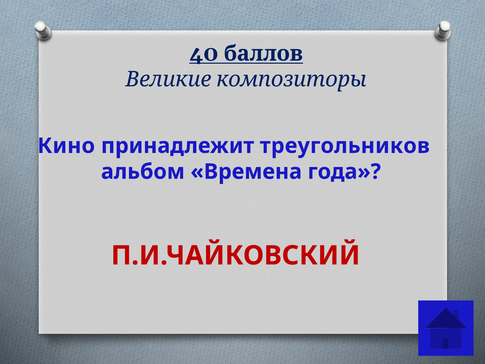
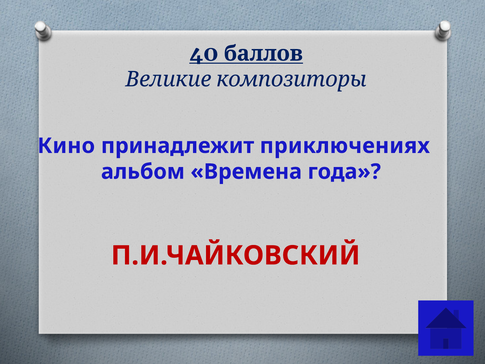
треугольников: треугольников -> приключениях
